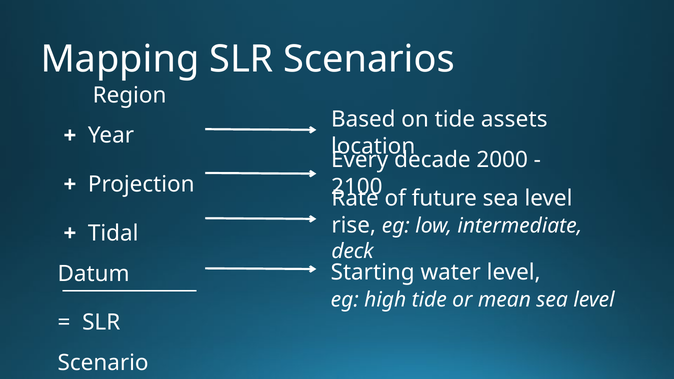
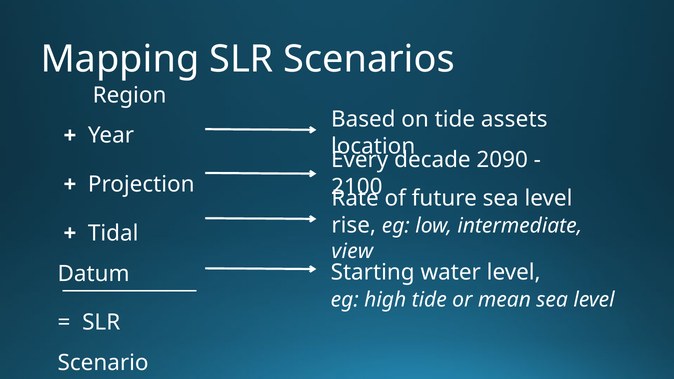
2000: 2000 -> 2090
deck: deck -> view
